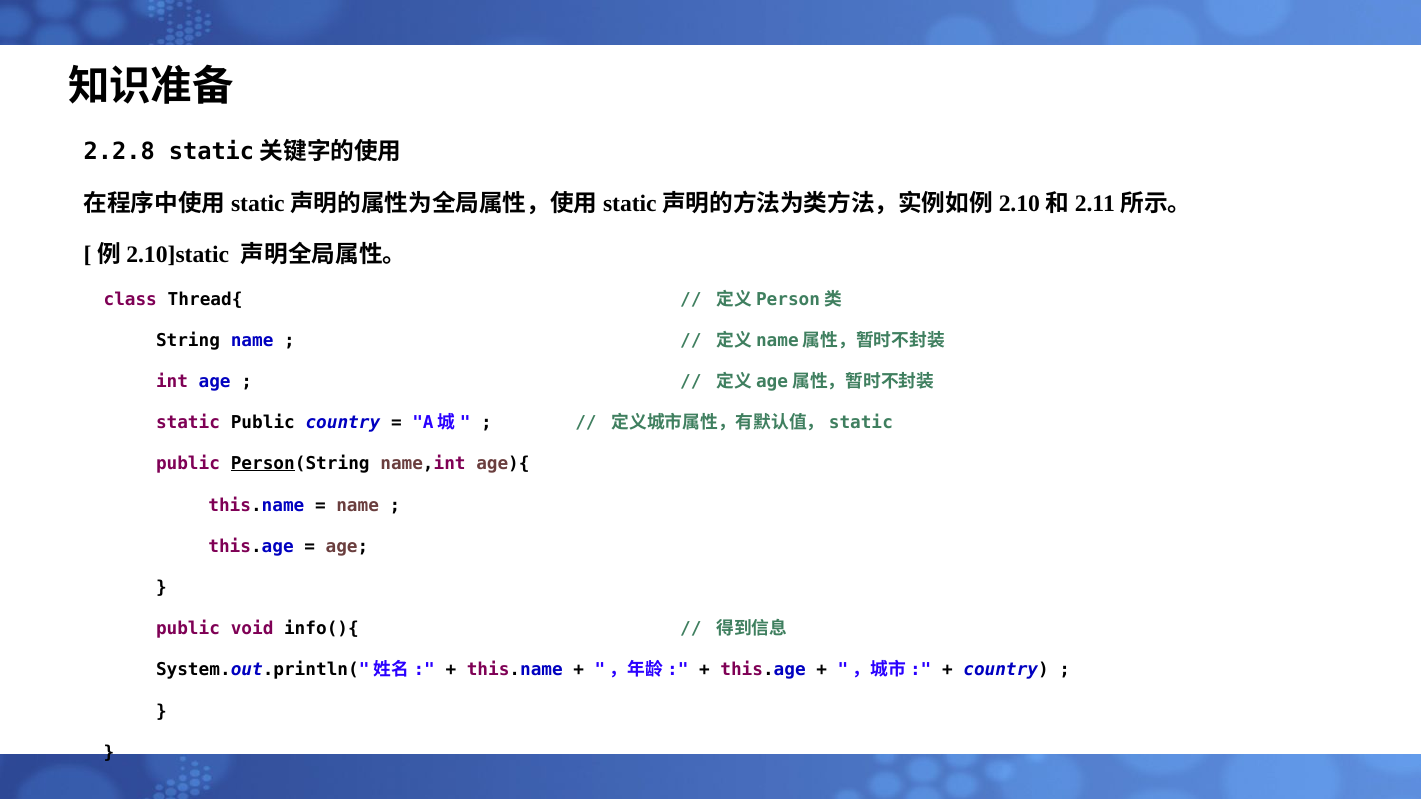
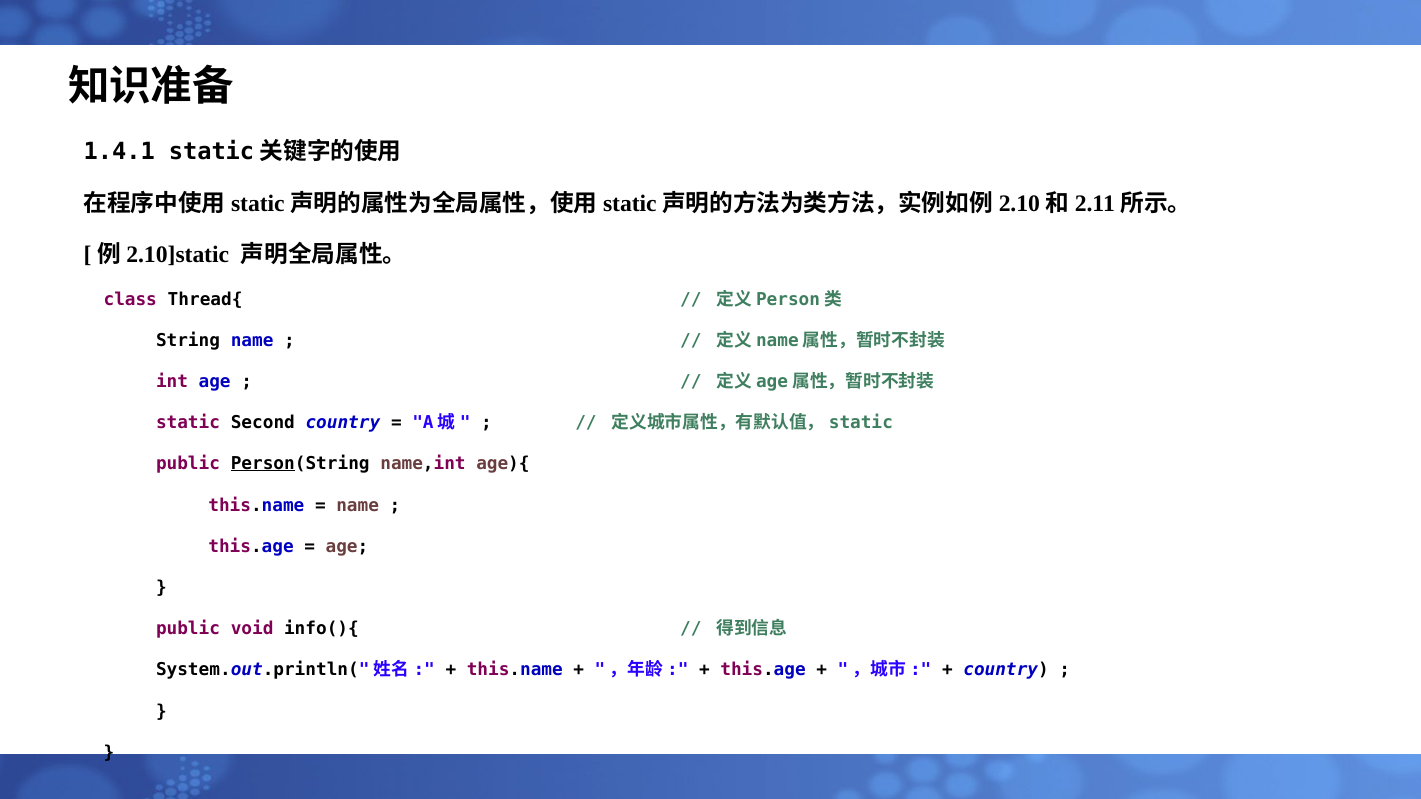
2.2.8: 2.2.8 -> 1.4.1
static Public: Public -> Second
